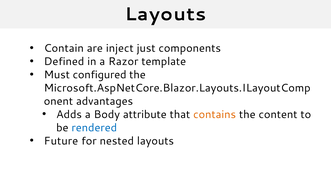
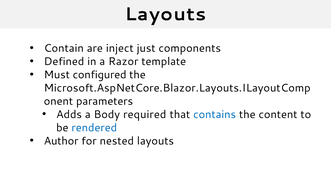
advantages: advantages -> parameters
attribute: attribute -> required
contains colour: orange -> blue
Future: Future -> Author
